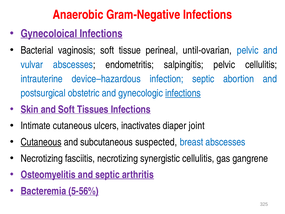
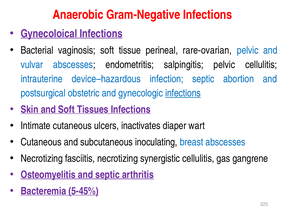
until-ovarian: until-ovarian -> rare-ovarian
joint: joint -> wart
Cutaneous at (41, 142) underline: present -> none
suspected: suspected -> inoculating
5-56%: 5-56% -> 5-45%
